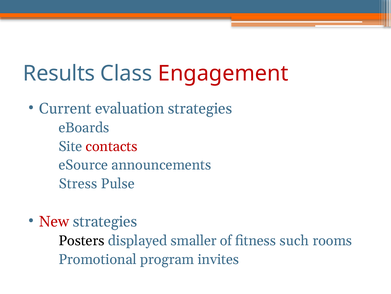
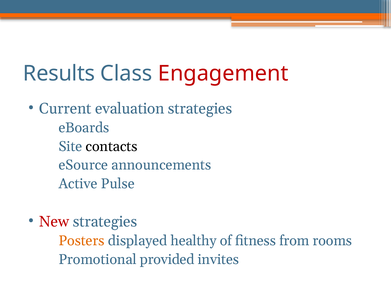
contacts colour: red -> black
Stress: Stress -> Active
Posters colour: black -> orange
smaller: smaller -> healthy
such: such -> from
program: program -> provided
